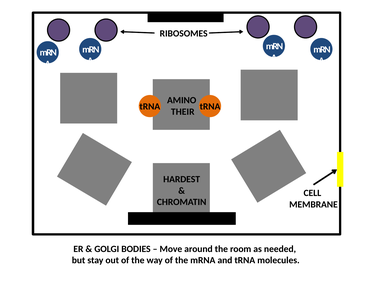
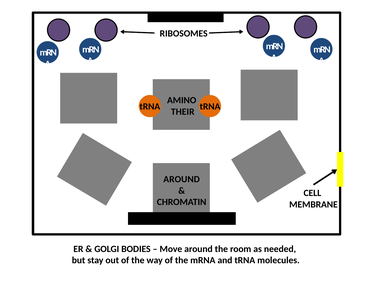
HARDEST at (182, 179): HARDEST -> AROUND
